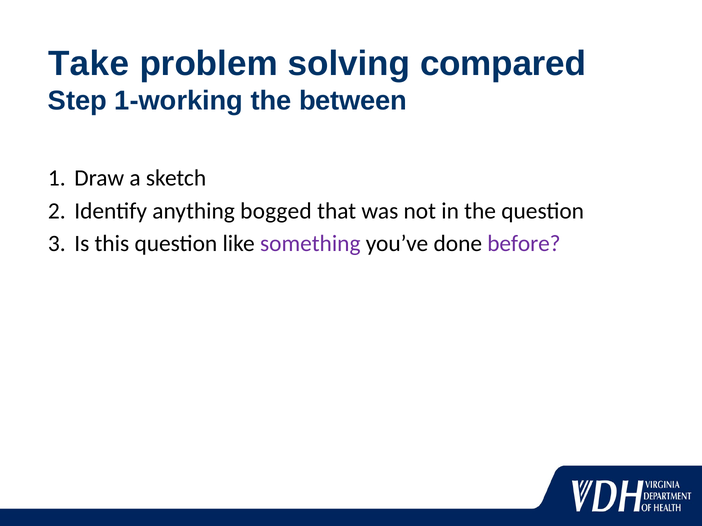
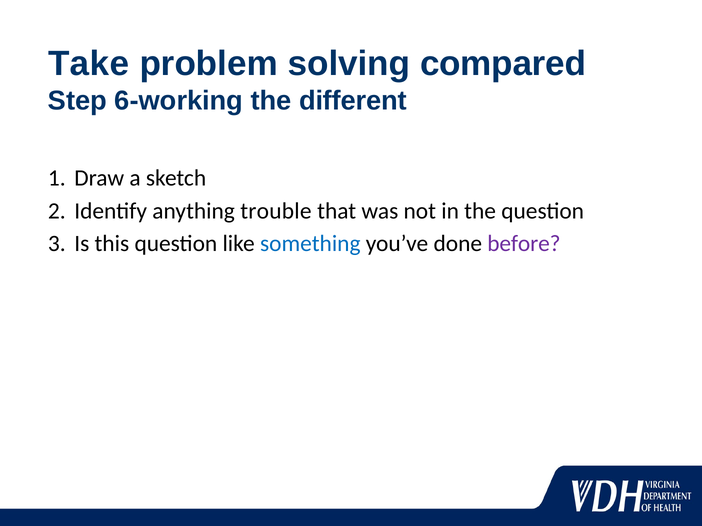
1-working: 1-working -> 6-working
between: between -> different
bogged: bogged -> trouble
something colour: purple -> blue
